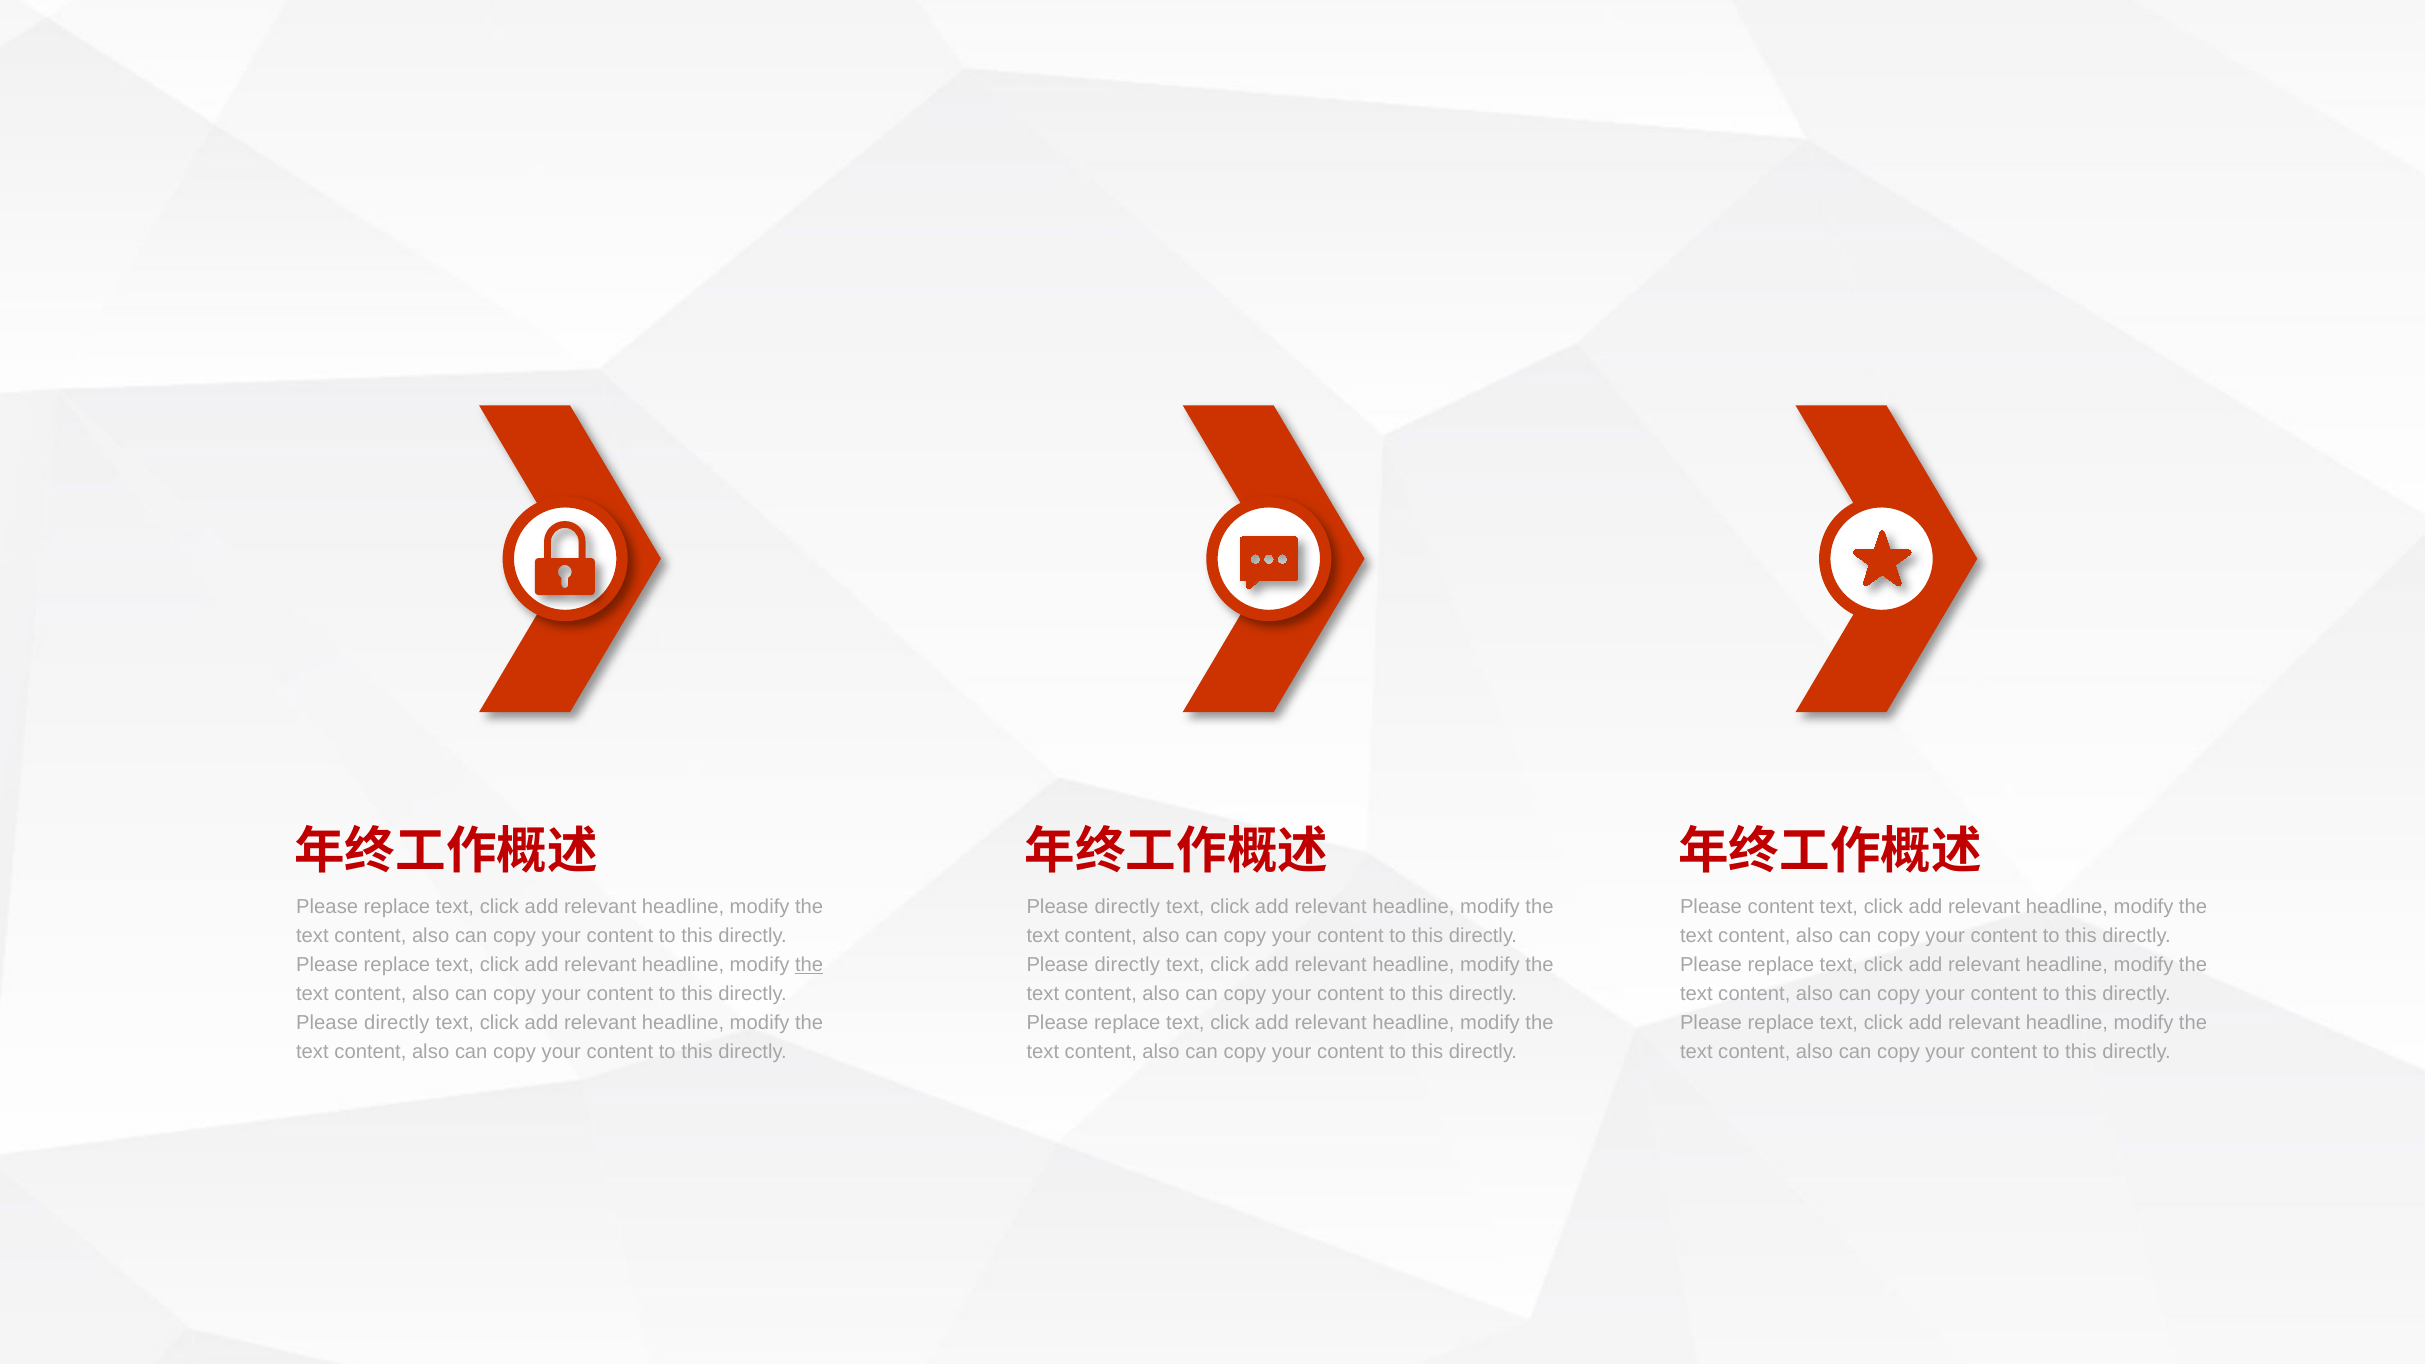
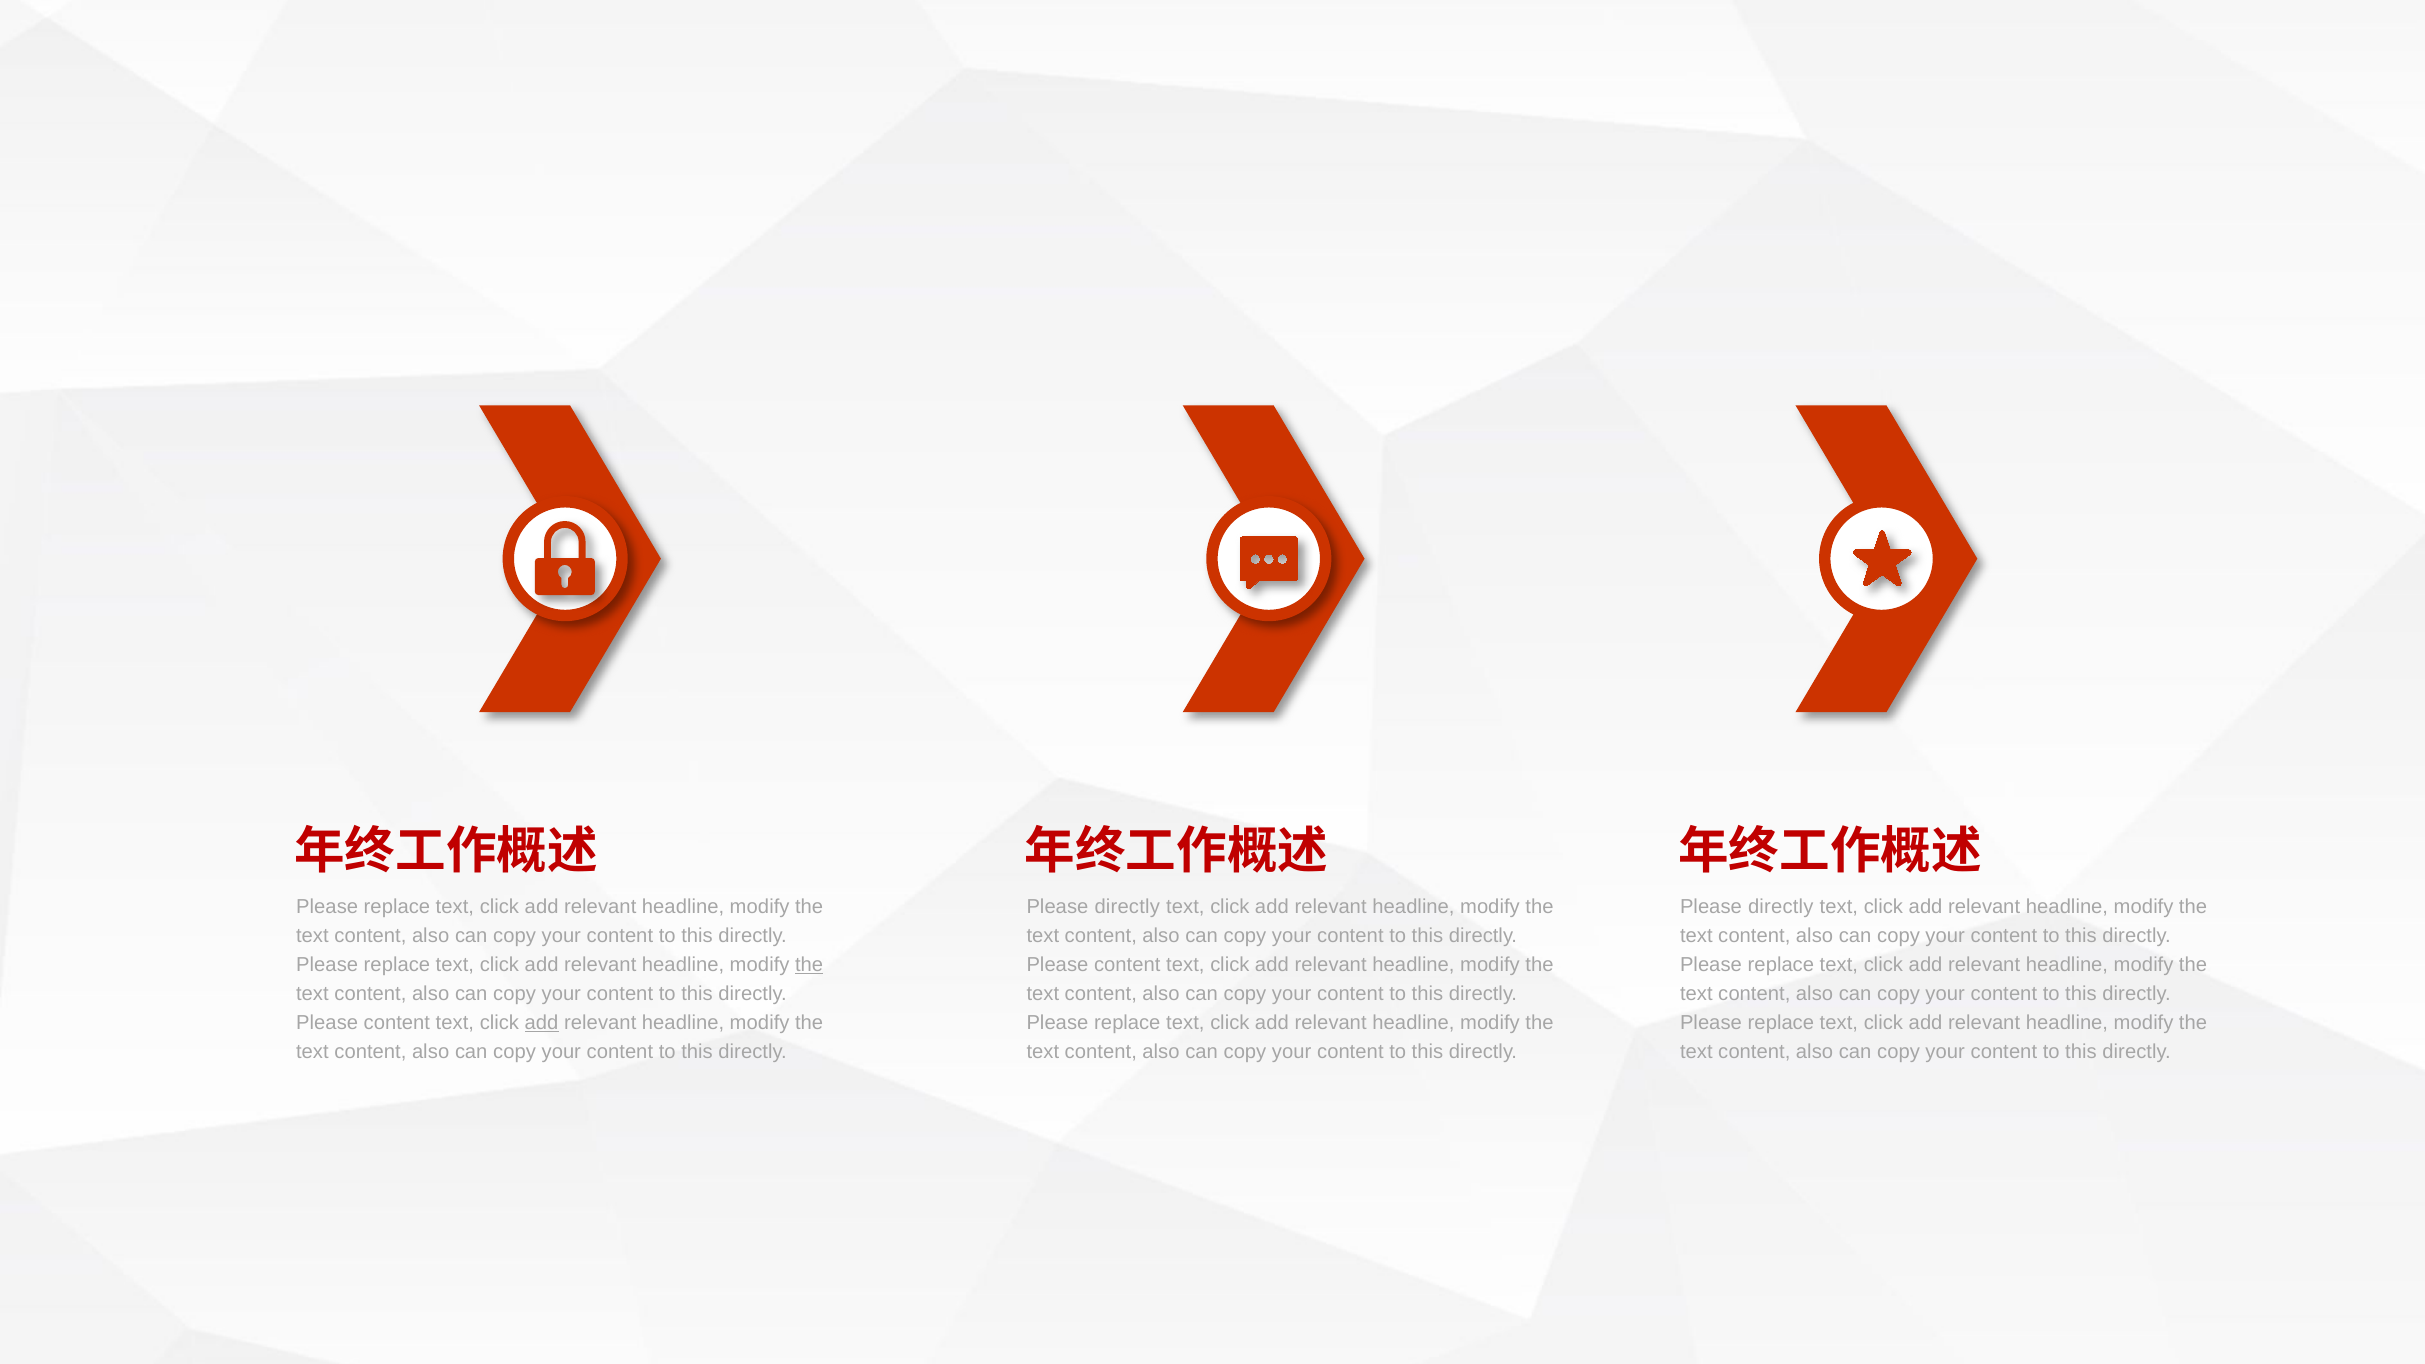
content at (1781, 907): content -> directly
directly at (1127, 965): directly -> content
directly at (397, 1023): directly -> content
add at (541, 1023) underline: none -> present
